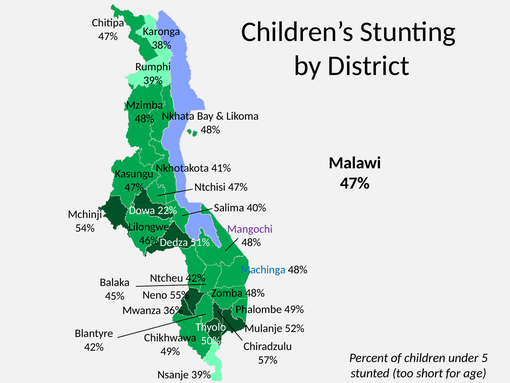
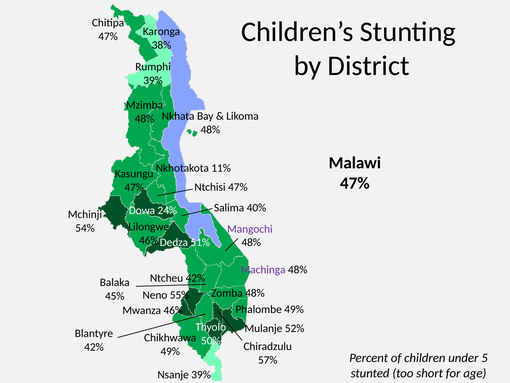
41%: 41% -> 11%
22%: 22% -> 24%
Machinga colour: blue -> purple
Mwanza 36%: 36% -> 46%
